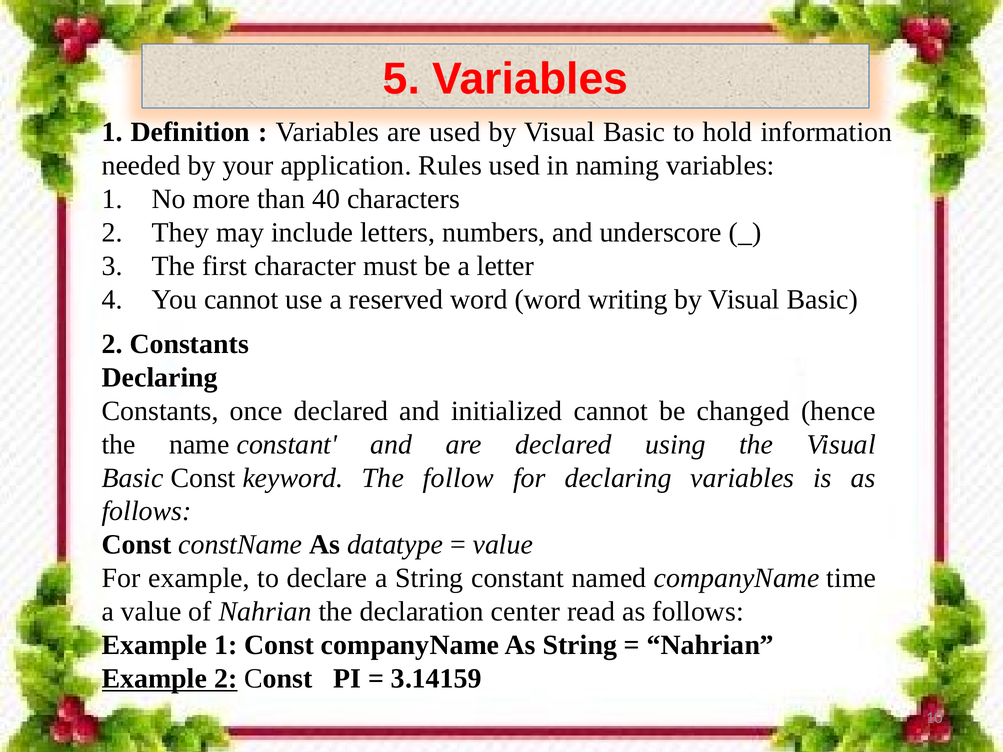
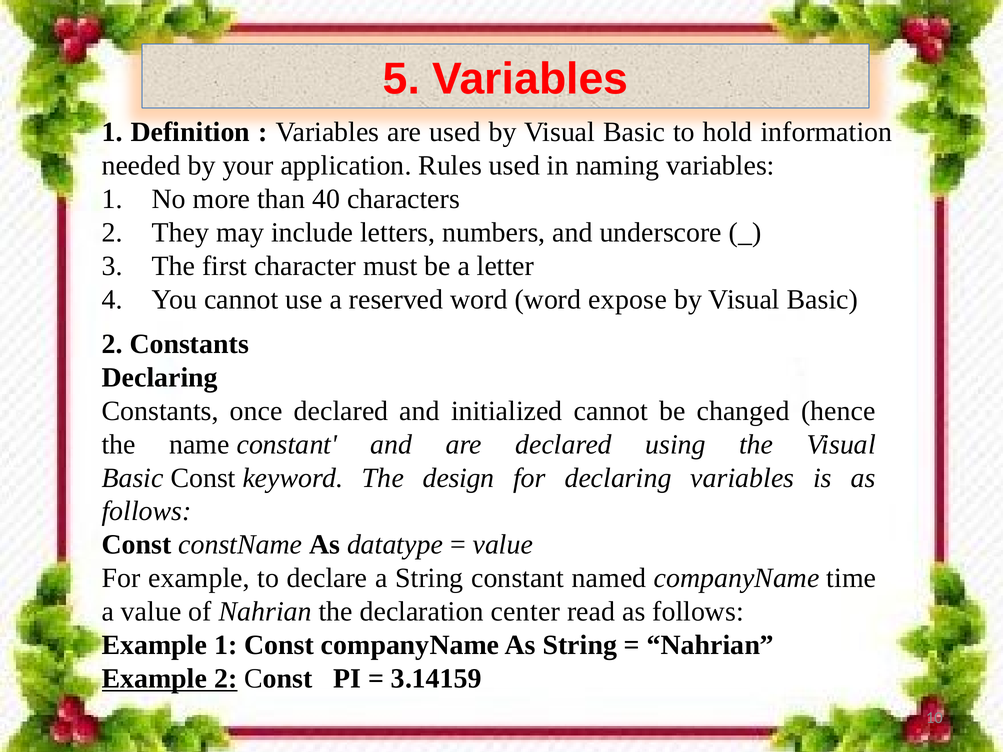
writing: writing -> expose
follow: follow -> design
